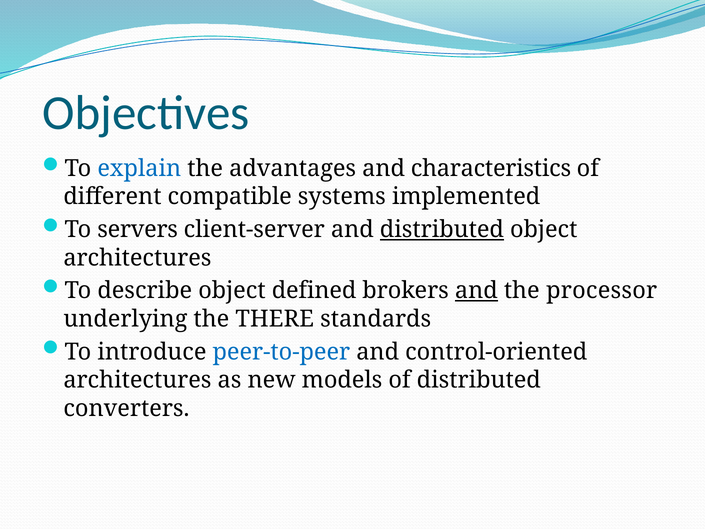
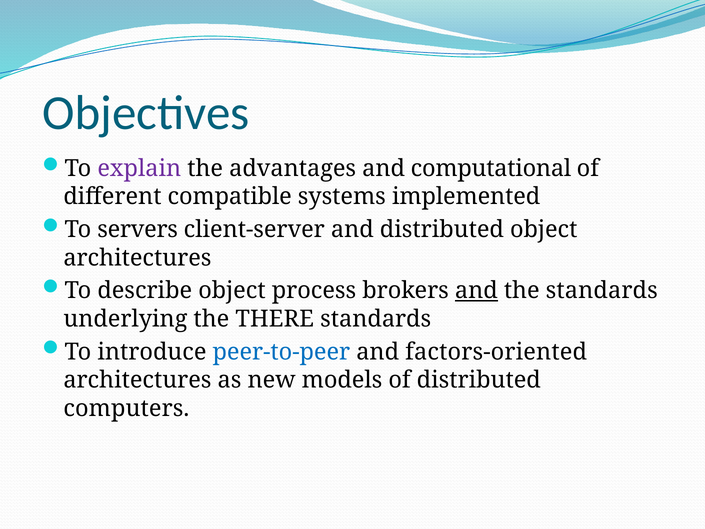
explain colour: blue -> purple
characteristics: characteristics -> computational
distributed at (442, 230) underline: present -> none
defined: defined -> process
the processor: processor -> standards
control-oriented: control-oriented -> factors-oriented
converters: converters -> computers
